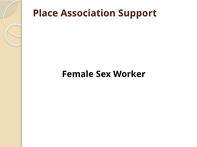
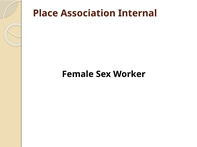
Support: Support -> Internal
